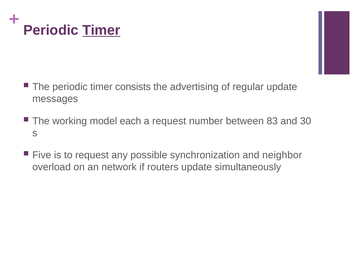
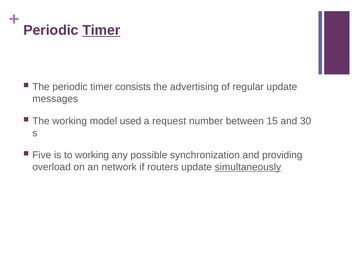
each: each -> used
83: 83 -> 15
to request: request -> working
neighbor: neighbor -> providing
simultaneously underline: none -> present
